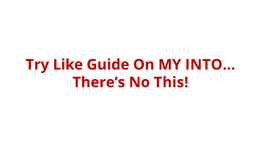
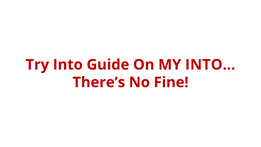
Like: Like -> Into
This: This -> Fine
